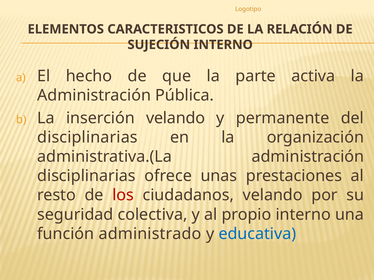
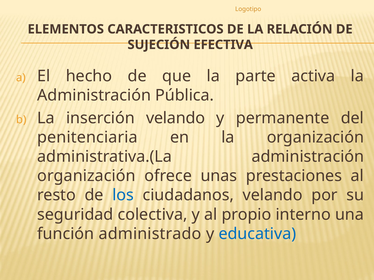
SUJECIÓN INTERNO: INTERNO -> EFECTIVA
disciplinarias at (87, 138): disciplinarias -> penitenciaria
disciplinarias at (86, 176): disciplinarias -> organización
los colour: red -> blue
